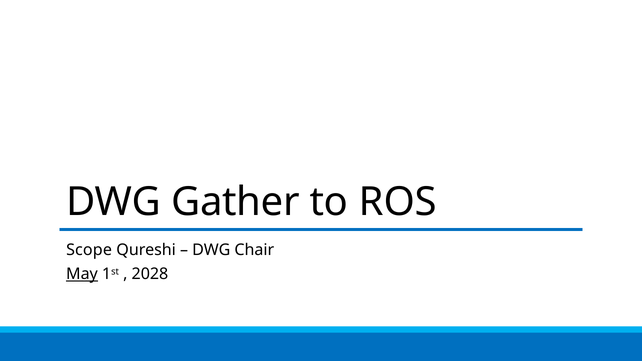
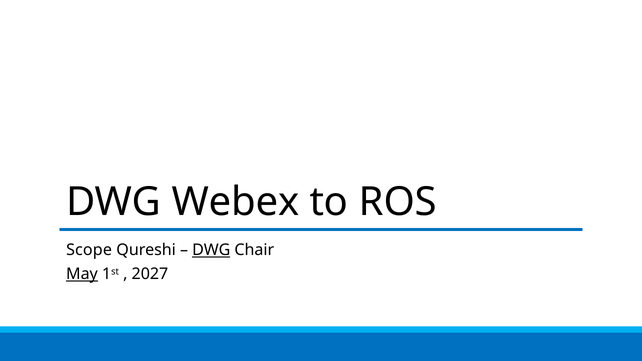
Gather: Gather -> Webex
DWG at (211, 250) underline: none -> present
2028: 2028 -> 2027
